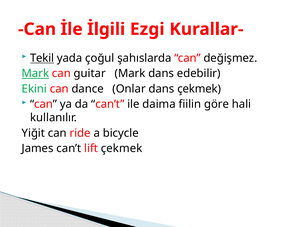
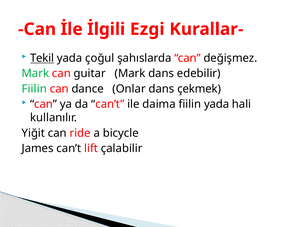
Mark at (35, 73) underline: present -> none
Ekini at (34, 89): Ekini -> Fiilin
fiilin göre: göre -> yada
lift çekmek: çekmek -> çalabilir
